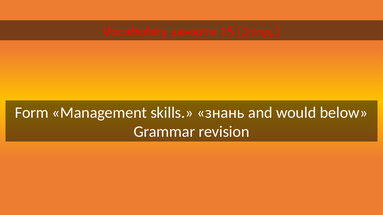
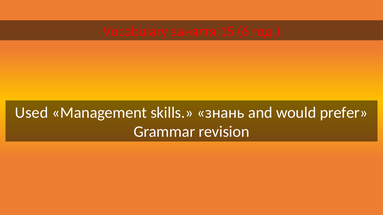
3: 3 -> 6
Form: Form -> Used
below: below -> prefer
